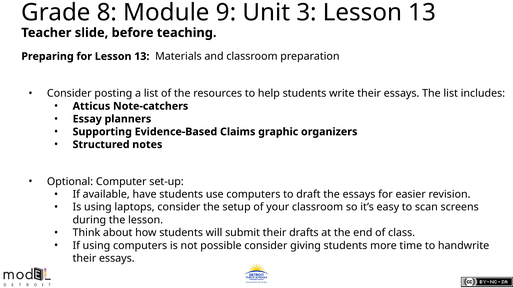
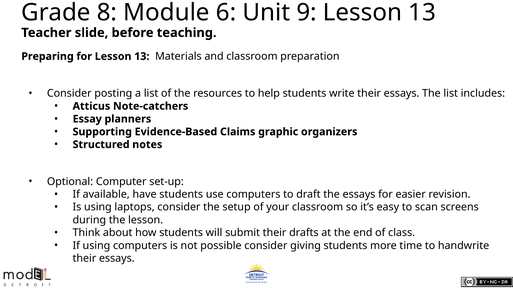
9: 9 -> 6
3: 3 -> 9
